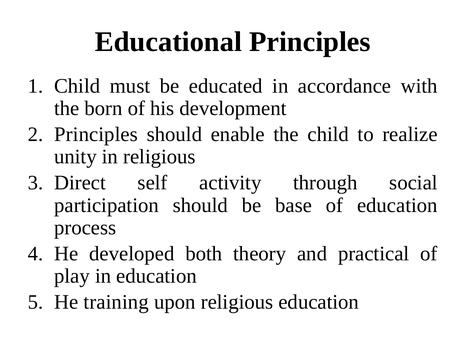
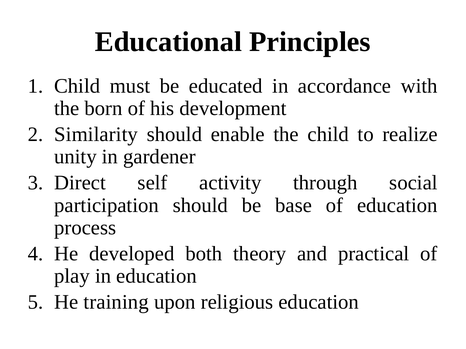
Principles at (96, 135): Principles -> Similarity
in religious: religious -> gardener
